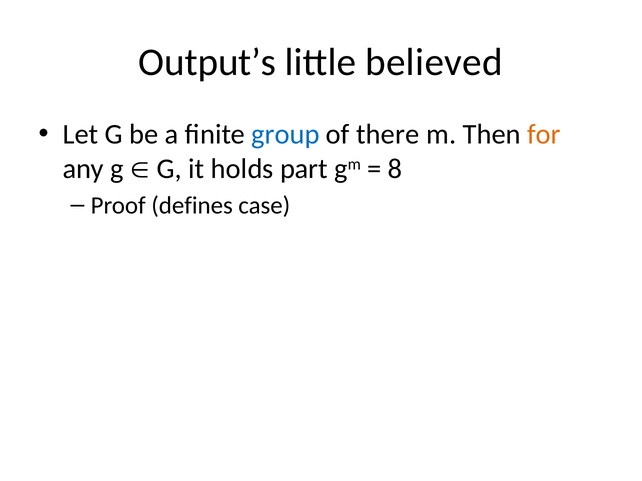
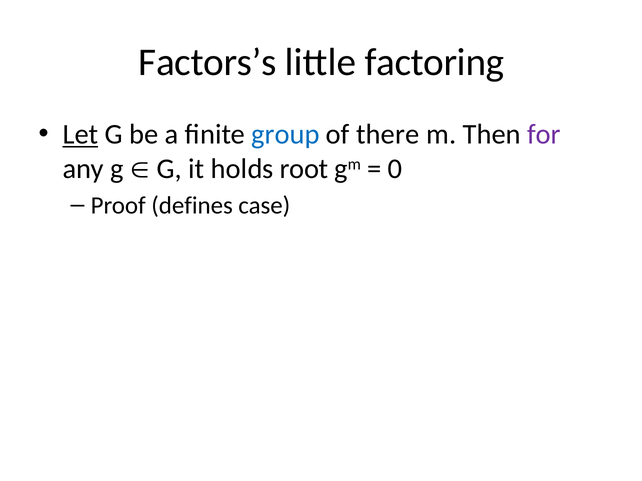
Output’s: Output’s -> Factors’s
believed: believed -> factoring
Let underline: none -> present
for colour: orange -> purple
part: part -> root
8: 8 -> 0
